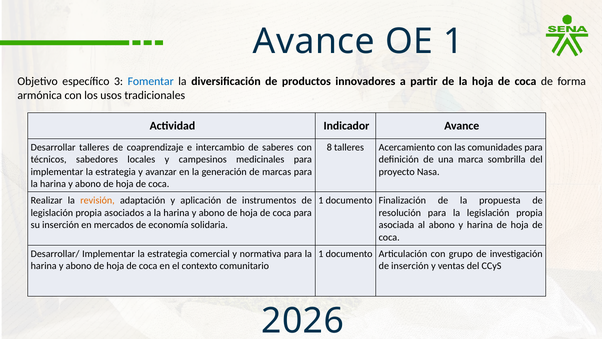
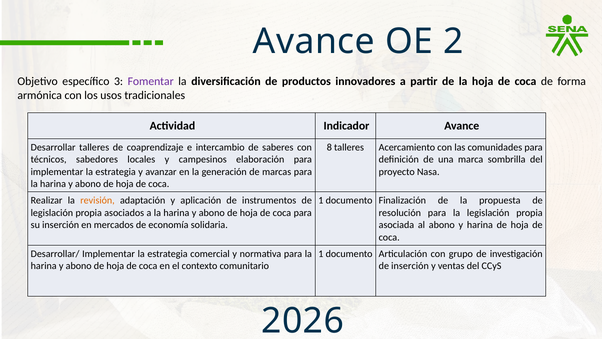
OE 1: 1 -> 2
Fomentar colour: blue -> purple
medicinales: medicinales -> elaboración
